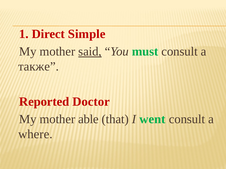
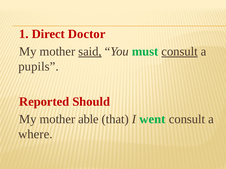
Simple: Simple -> Doctor
consult at (180, 52) underline: none -> present
также: также -> pupils
Doctor: Doctor -> Should
